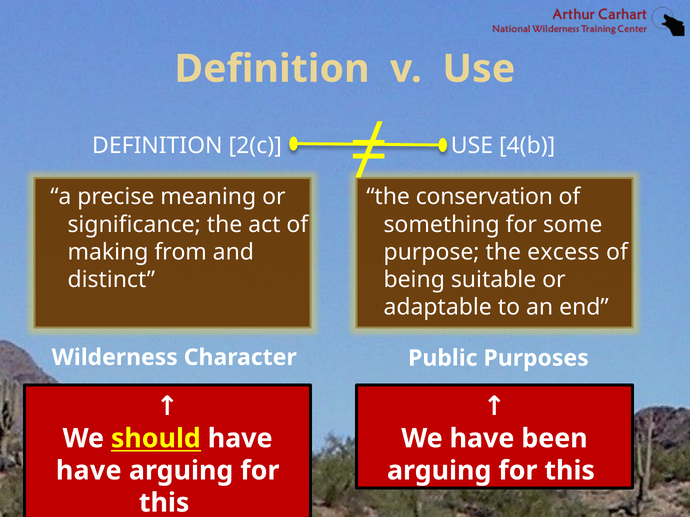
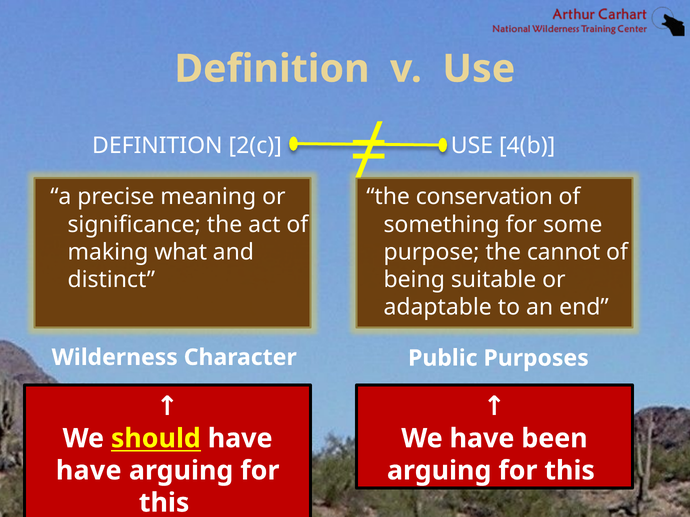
from: from -> what
excess: excess -> cannot
